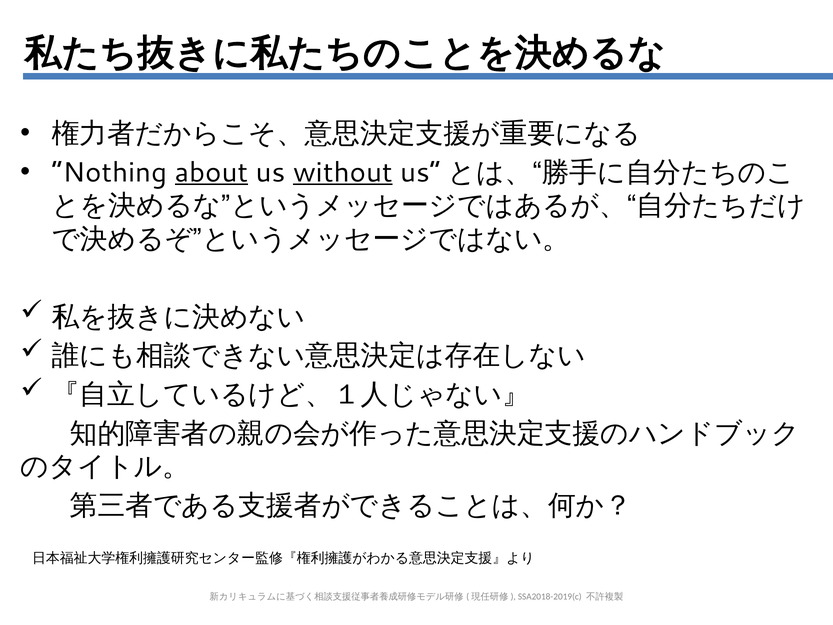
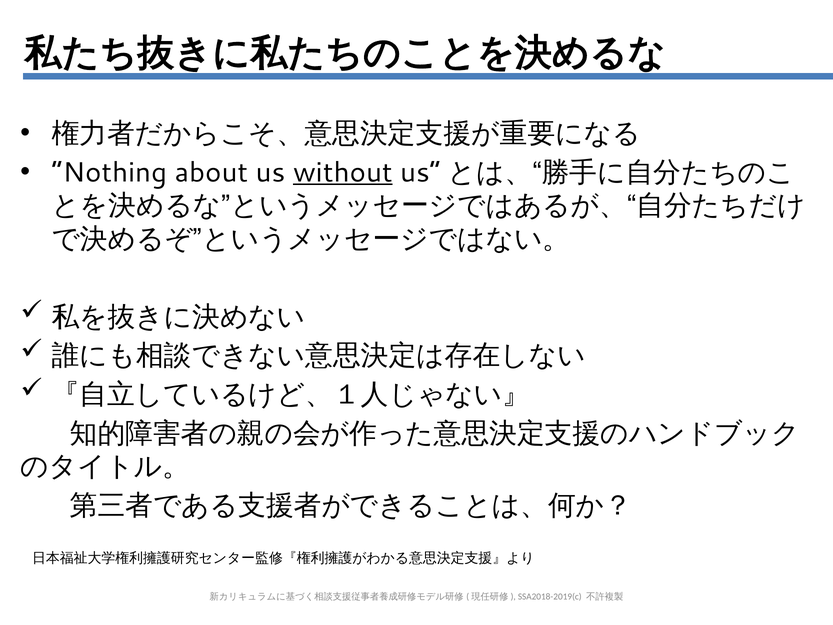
about underline: present -> none
